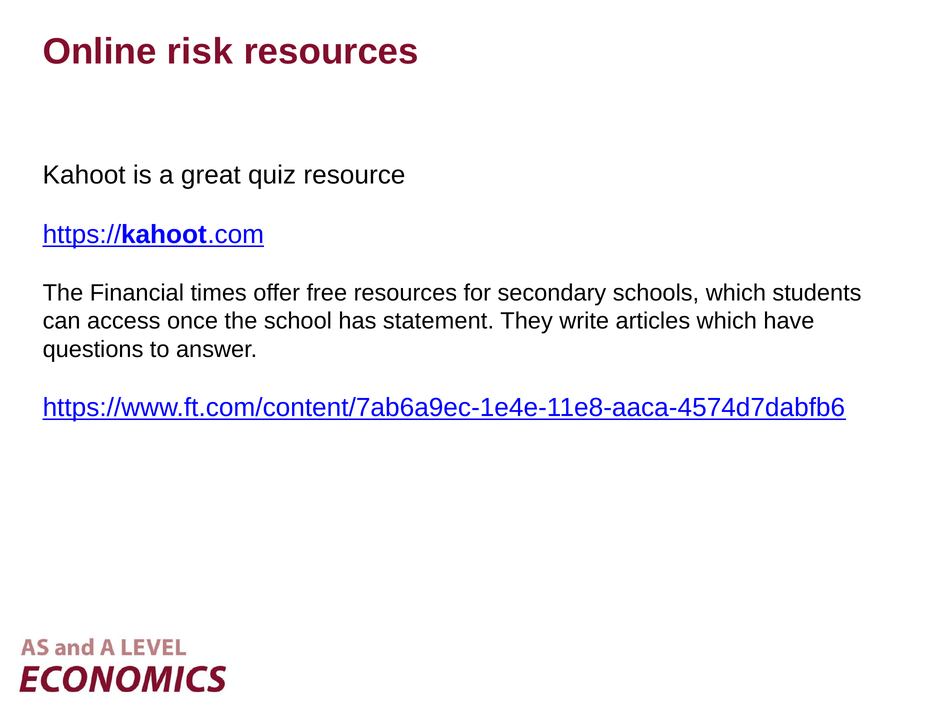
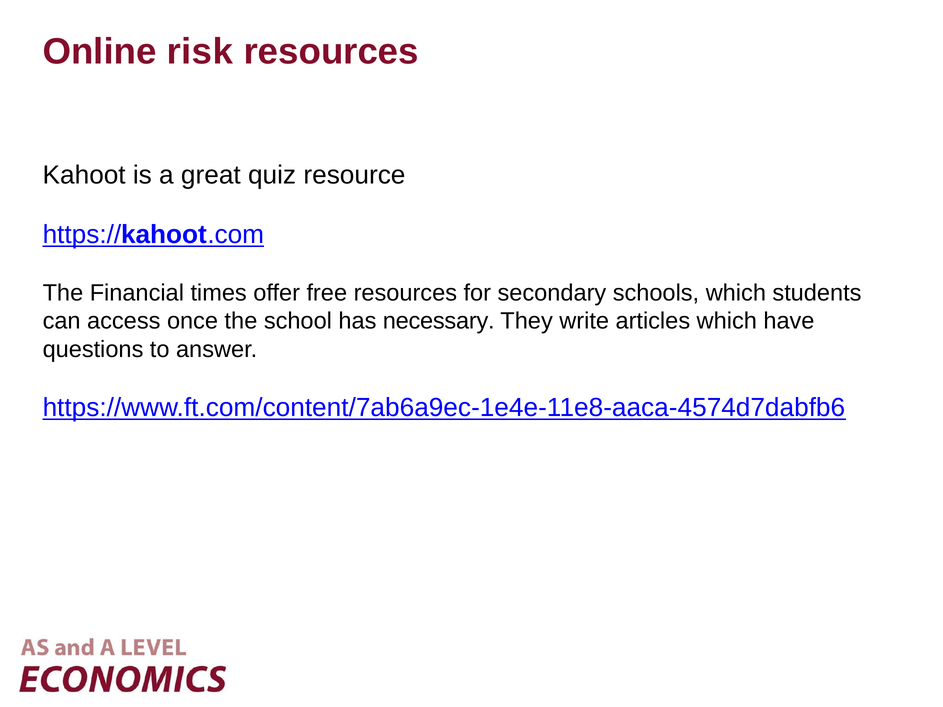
statement: statement -> necessary
